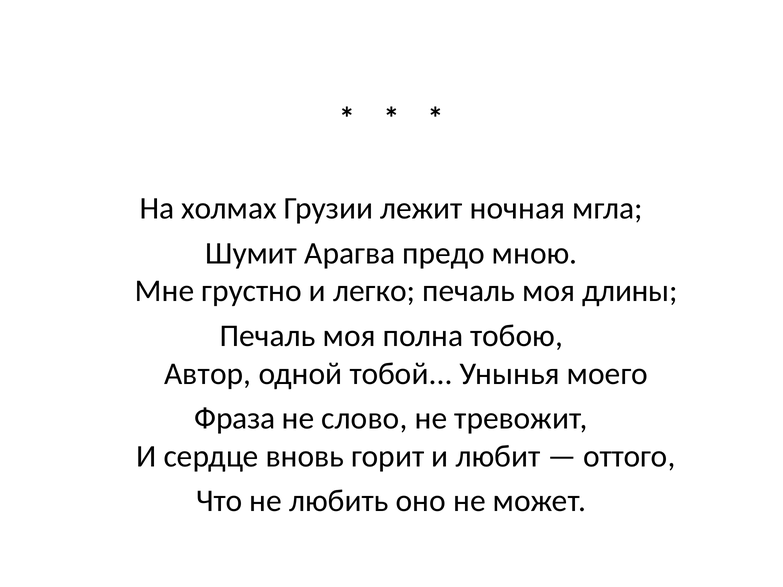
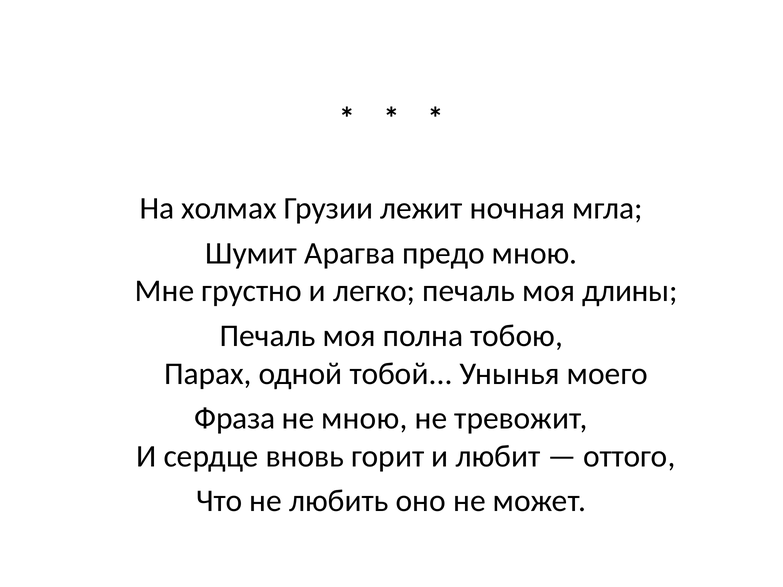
Автор: Автор -> Парах
не слово: слово -> мною
